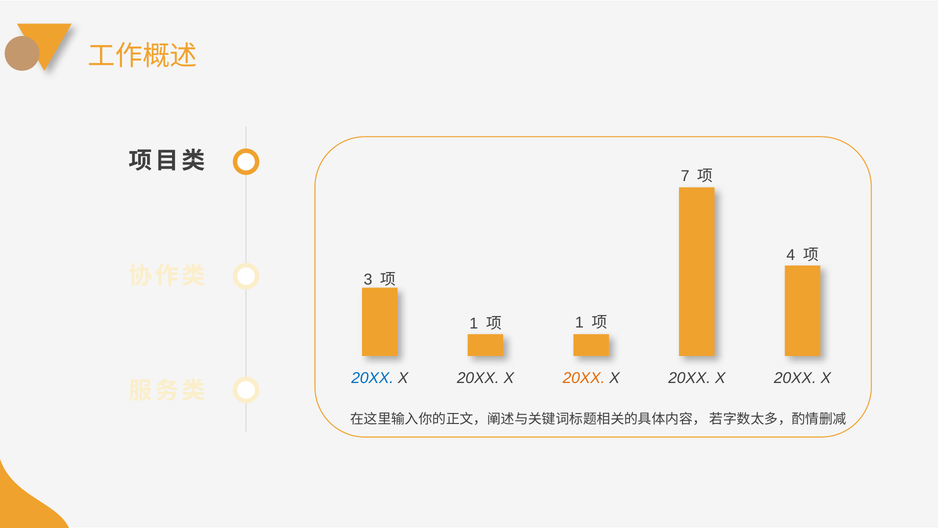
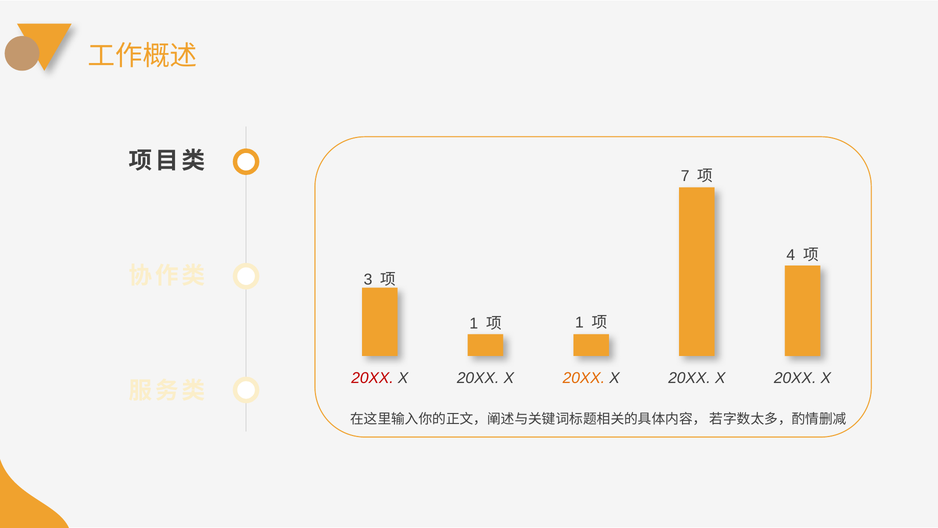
20XX at (372, 378) colour: blue -> red
